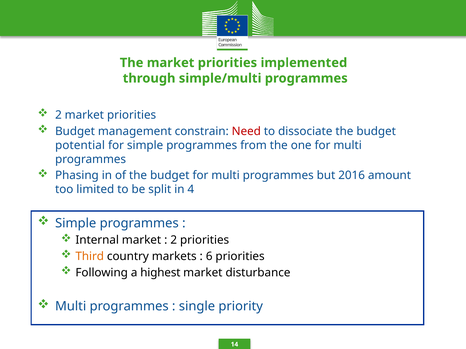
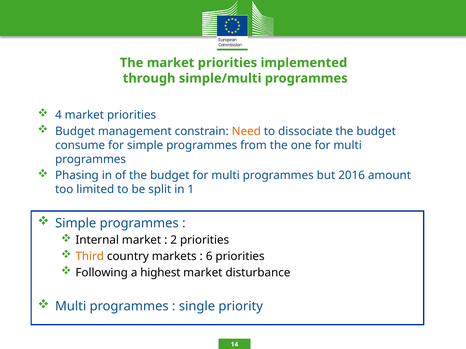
2 at (58, 115): 2 -> 4
Need colour: red -> orange
potential: potential -> consume
4: 4 -> 1
